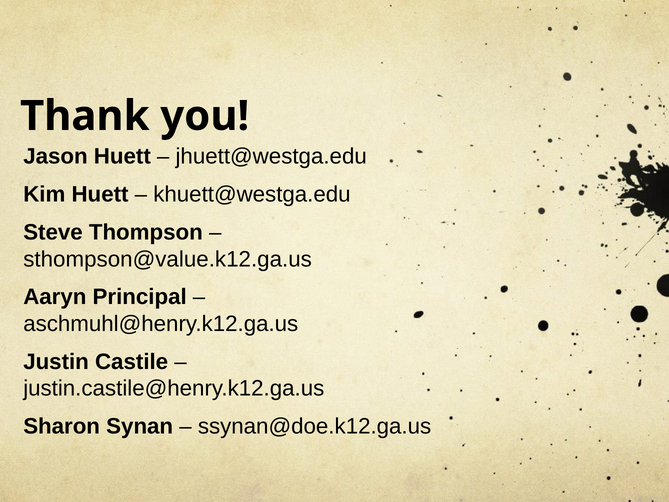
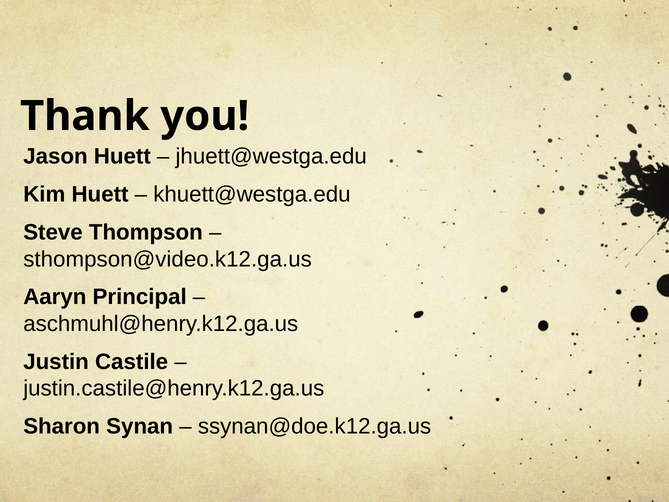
sthompson@value.k12.ga.us: sthompson@value.k12.ga.us -> sthompson@video.k12.ga.us
